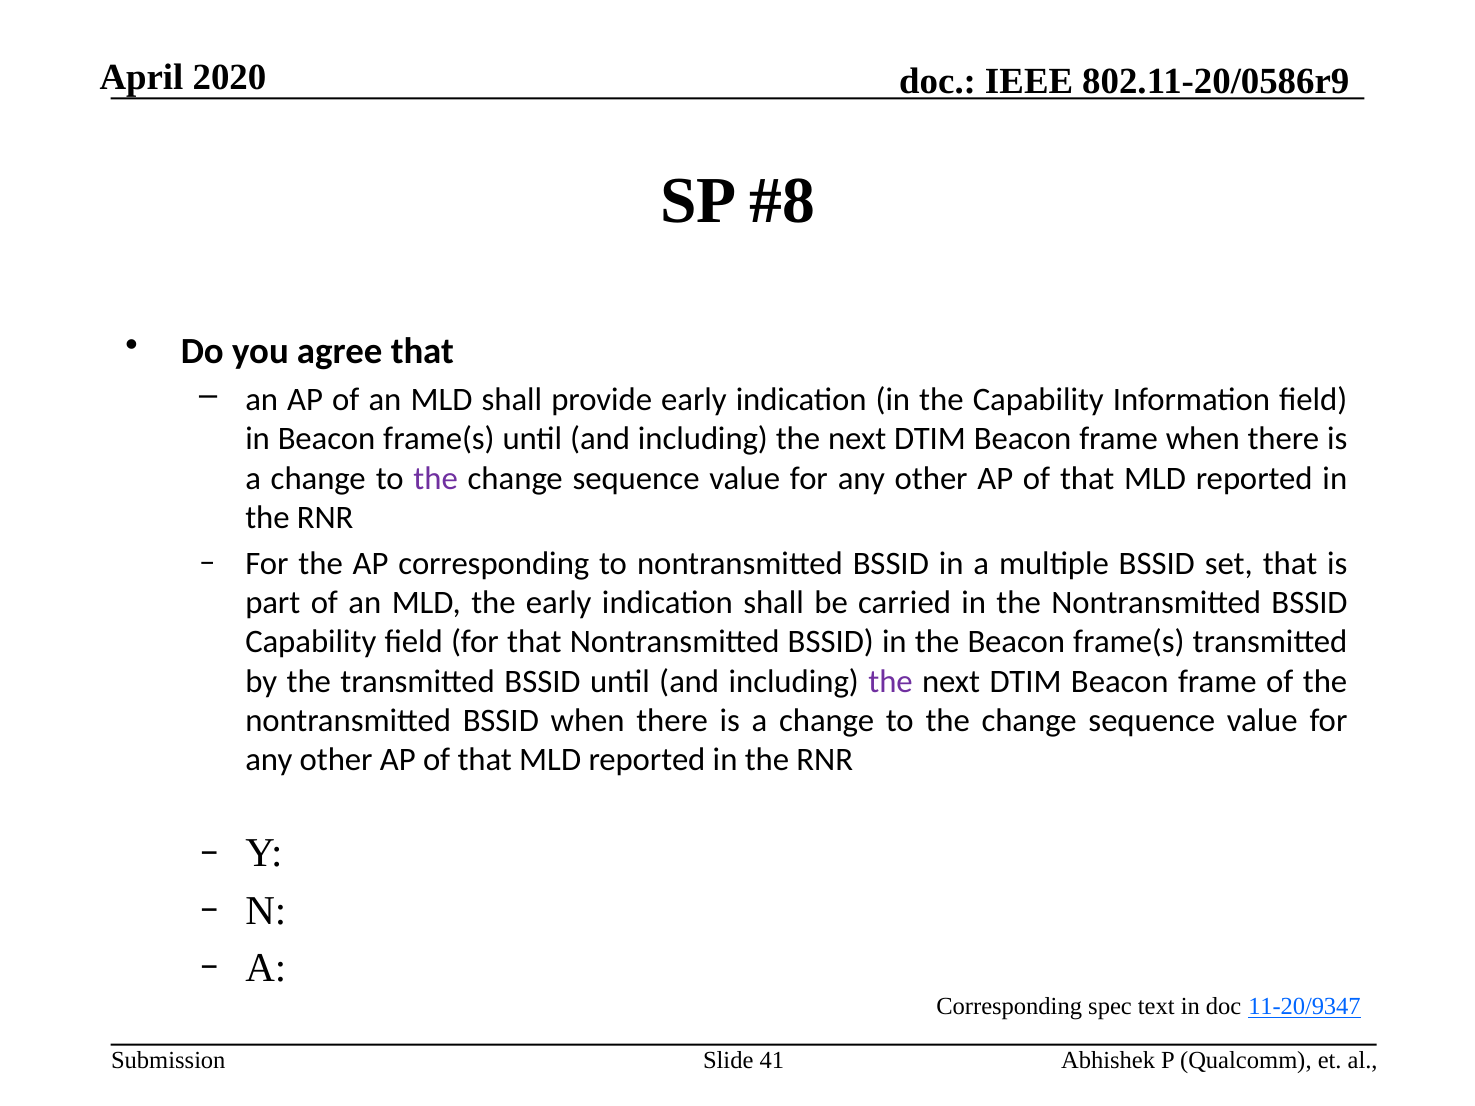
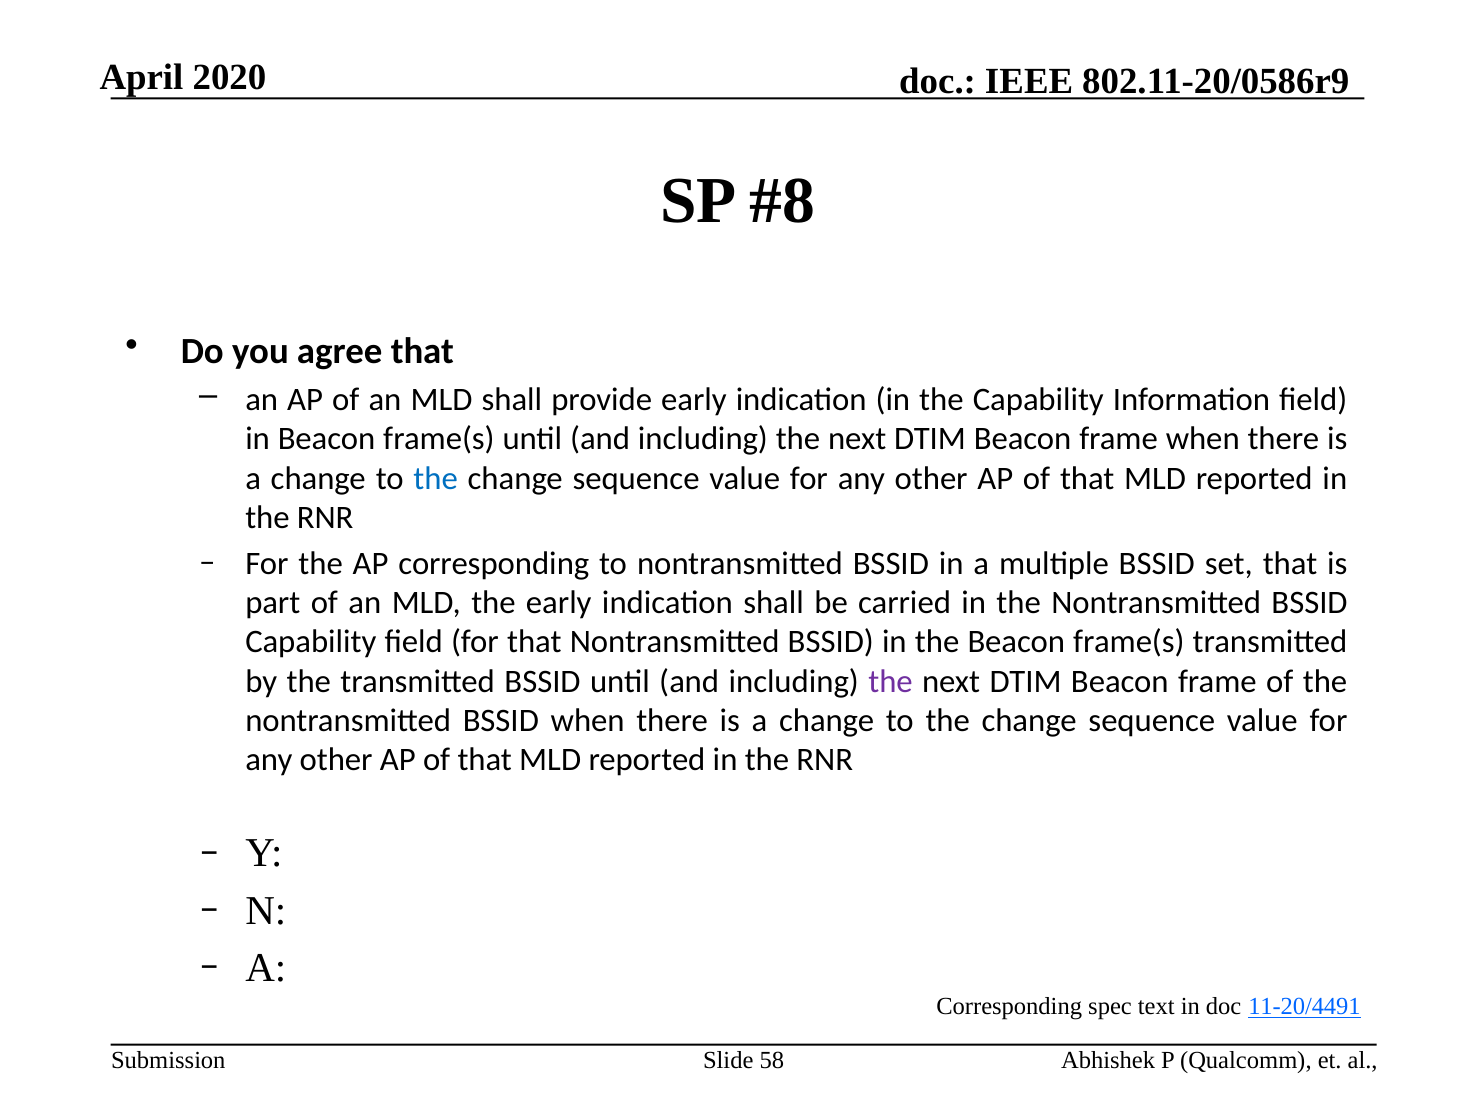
the at (436, 478) colour: purple -> blue
11-20/9347: 11-20/9347 -> 11-20/4491
41: 41 -> 58
